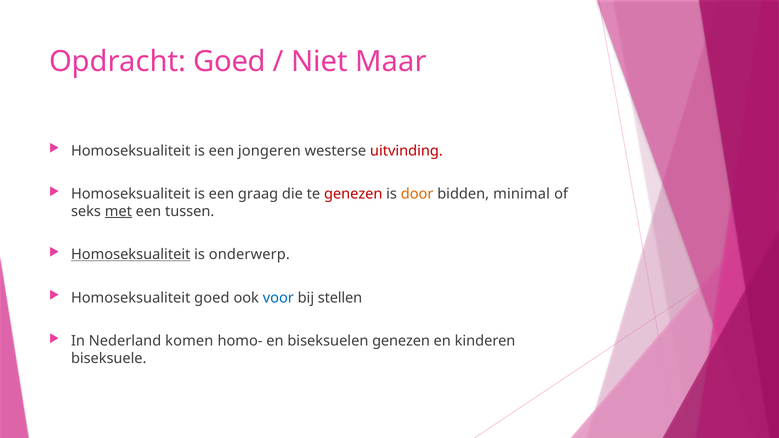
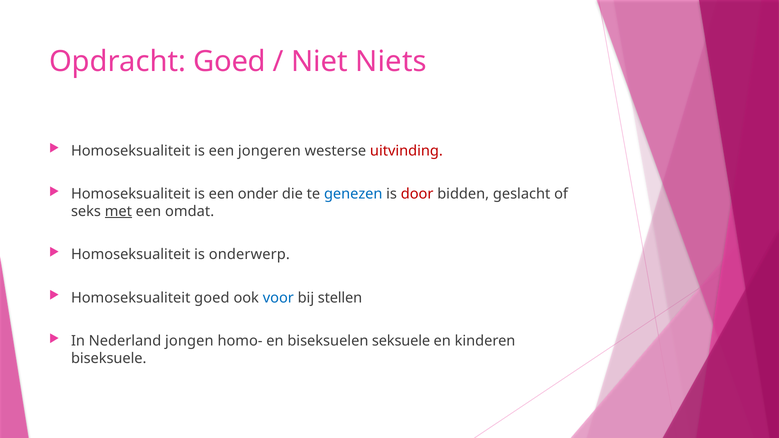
Maar: Maar -> Niets
graag: graag -> onder
genezen at (353, 194) colour: red -> blue
door colour: orange -> red
minimal: minimal -> geslacht
tussen: tussen -> omdat
Homoseksualiteit at (131, 255) underline: present -> none
komen: komen -> jongen
biseksuelen genezen: genezen -> seksuele
